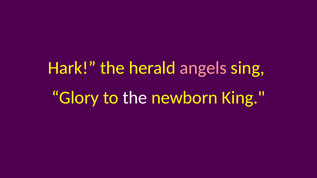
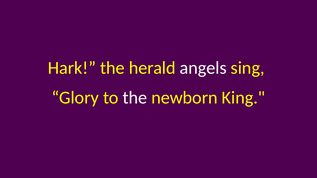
angels colour: pink -> white
